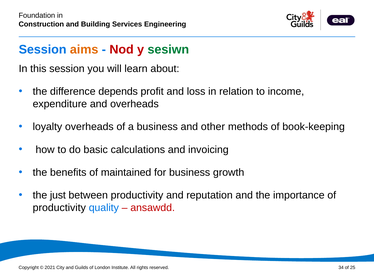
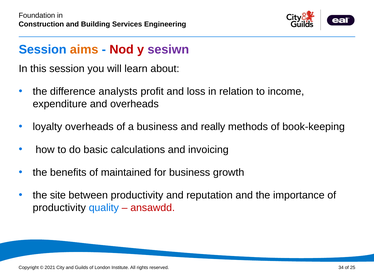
sesiwn colour: green -> purple
depends: depends -> analysts
other: other -> really
just: just -> site
